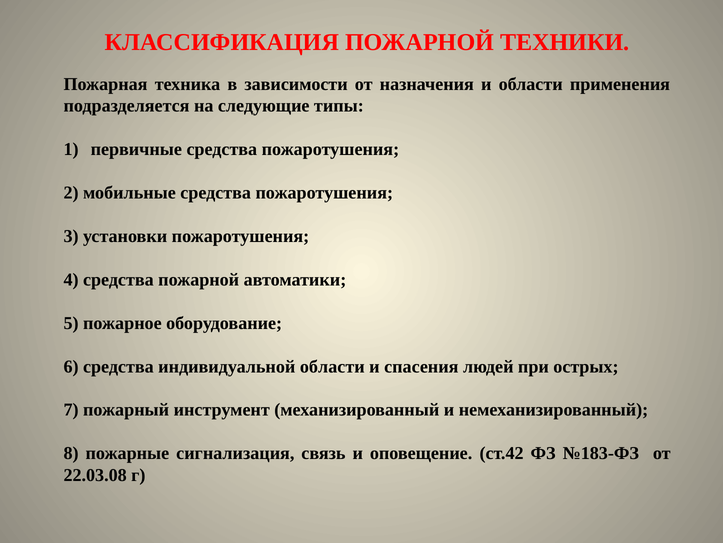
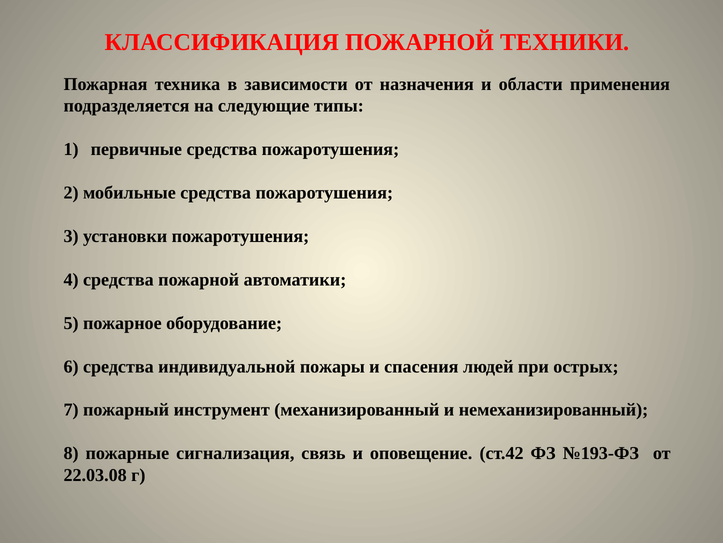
индивидуальной области: области -> пожары
№183-ФЗ: №183-ФЗ -> №193-ФЗ
